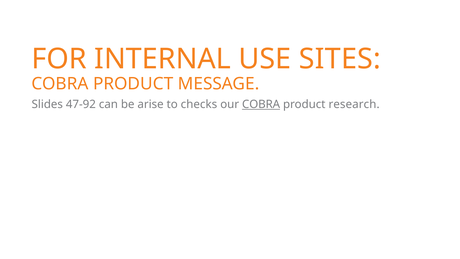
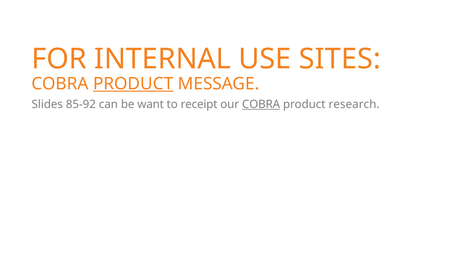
PRODUCT at (133, 84) underline: none -> present
47-92: 47-92 -> 85-92
arise: arise -> want
checks: checks -> receipt
